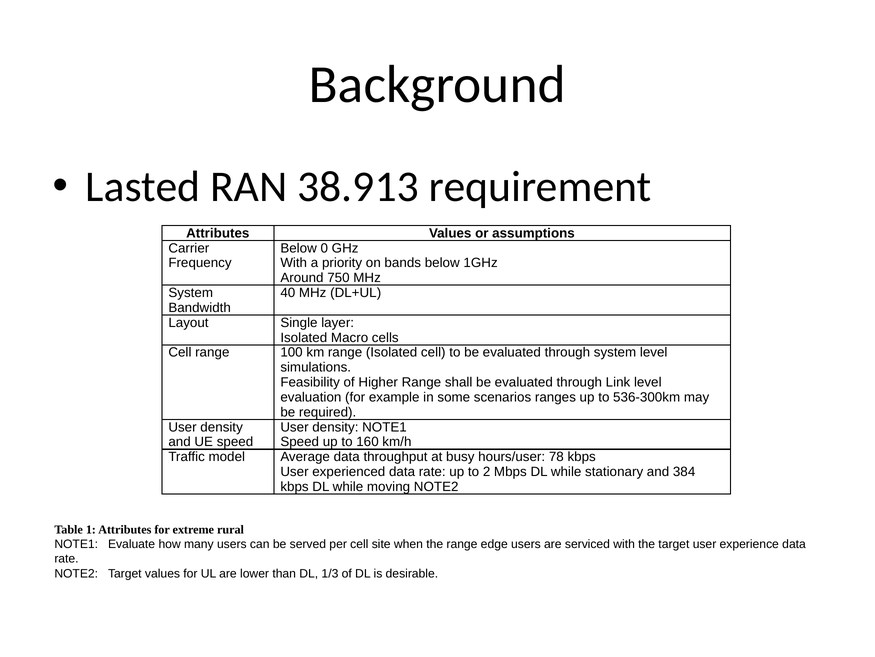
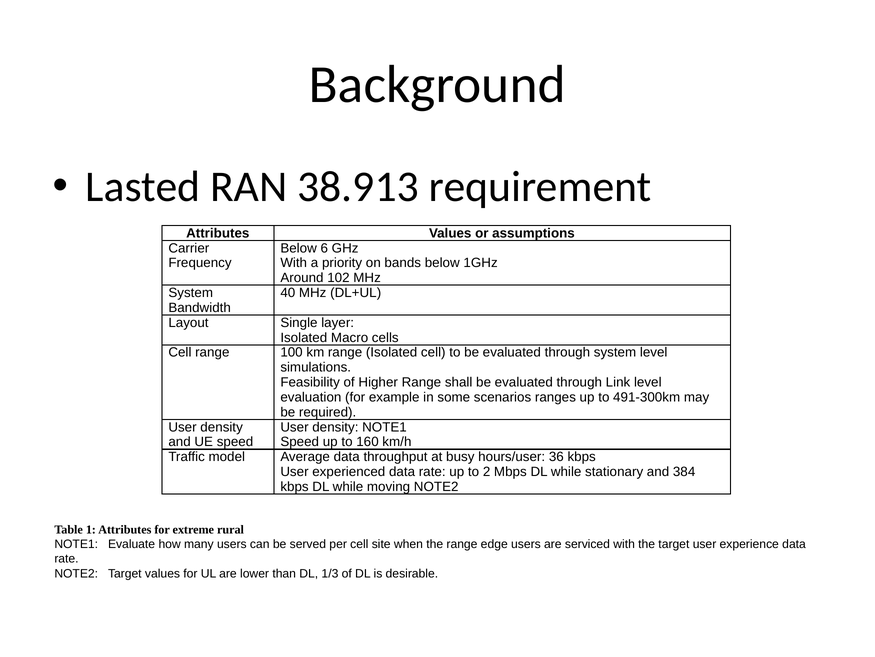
0: 0 -> 6
750: 750 -> 102
536-300km: 536-300km -> 491-300km
78: 78 -> 36
